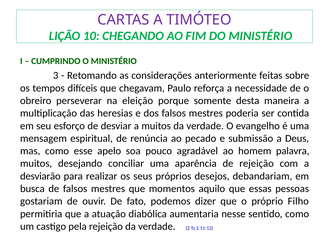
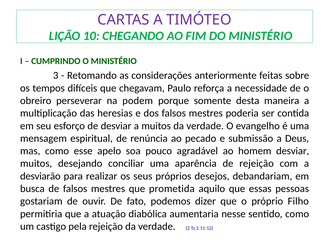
eleição: eleição -> podem
homem palavra: palavra -> desviar
momentos: momentos -> prometida
